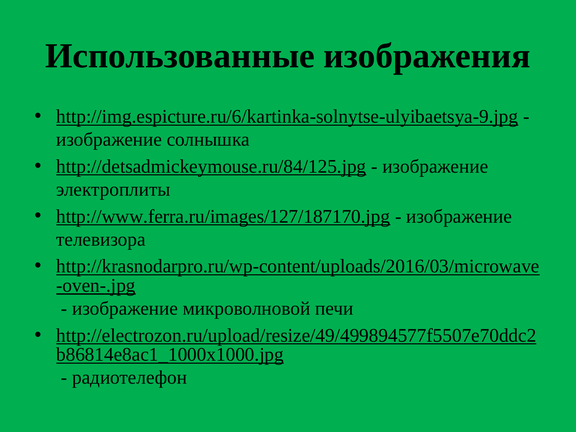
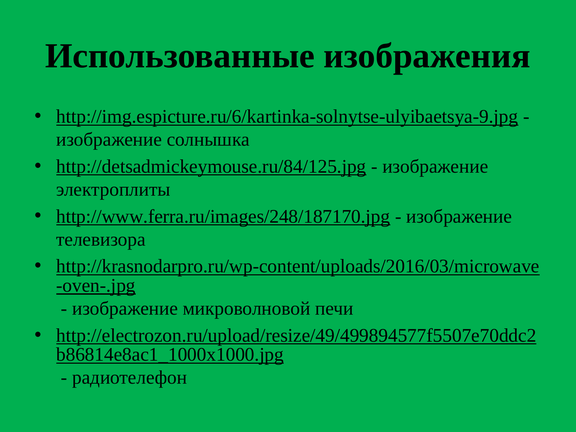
http://www.ferra.ru/images/127/187170.jpg: http://www.ferra.ru/images/127/187170.jpg -> http://www.ferra.ru/images/248/187170.jpg
